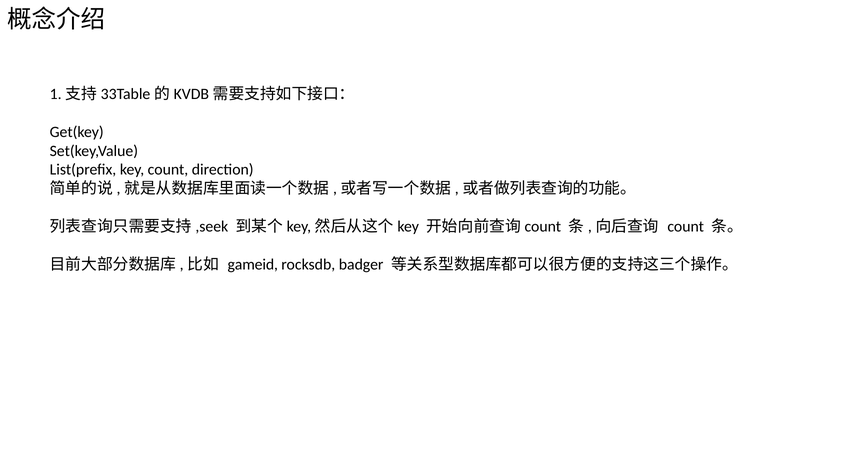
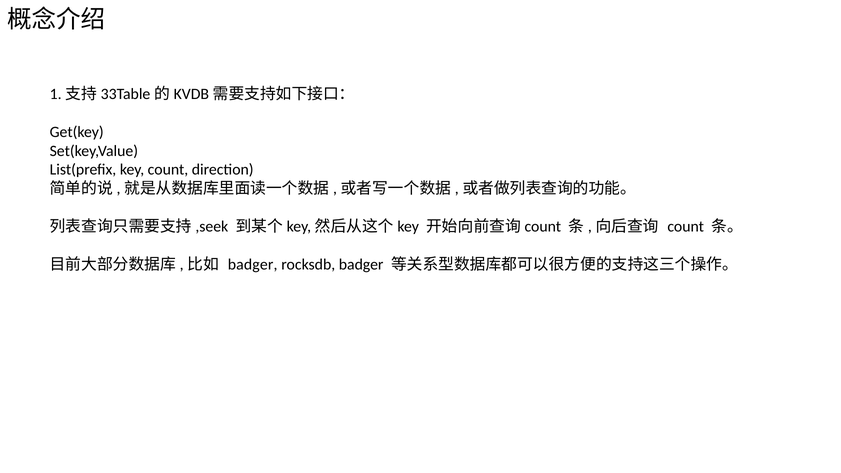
gameid at (253, 264): gameid -> badger
